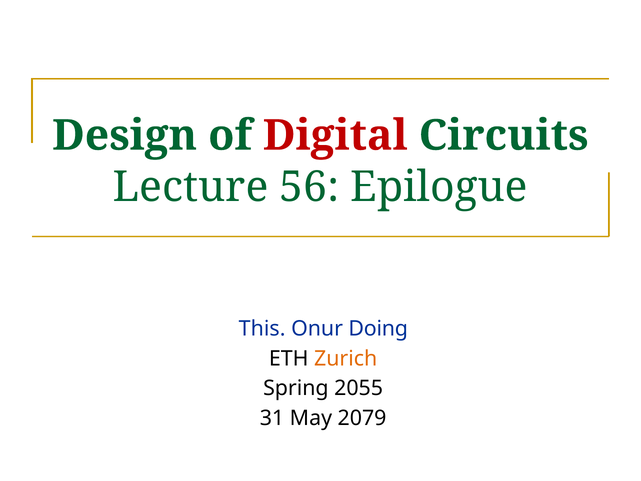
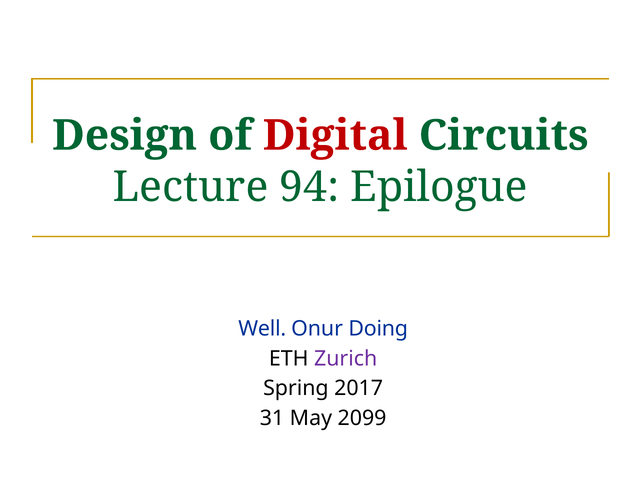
56: 56 -> 94
This: This -> Well
Zurich colour: orange -> purple
2055: 2055 -> 2017
2079: 2079 -> 2099
